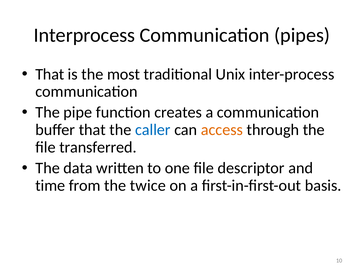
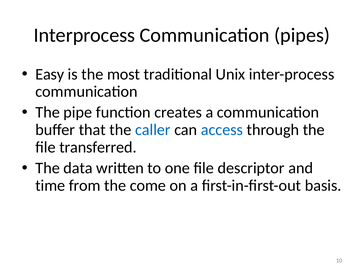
That at (50, 74): That -> Easy
access colour: orange -> blue
twice: twice -> come
